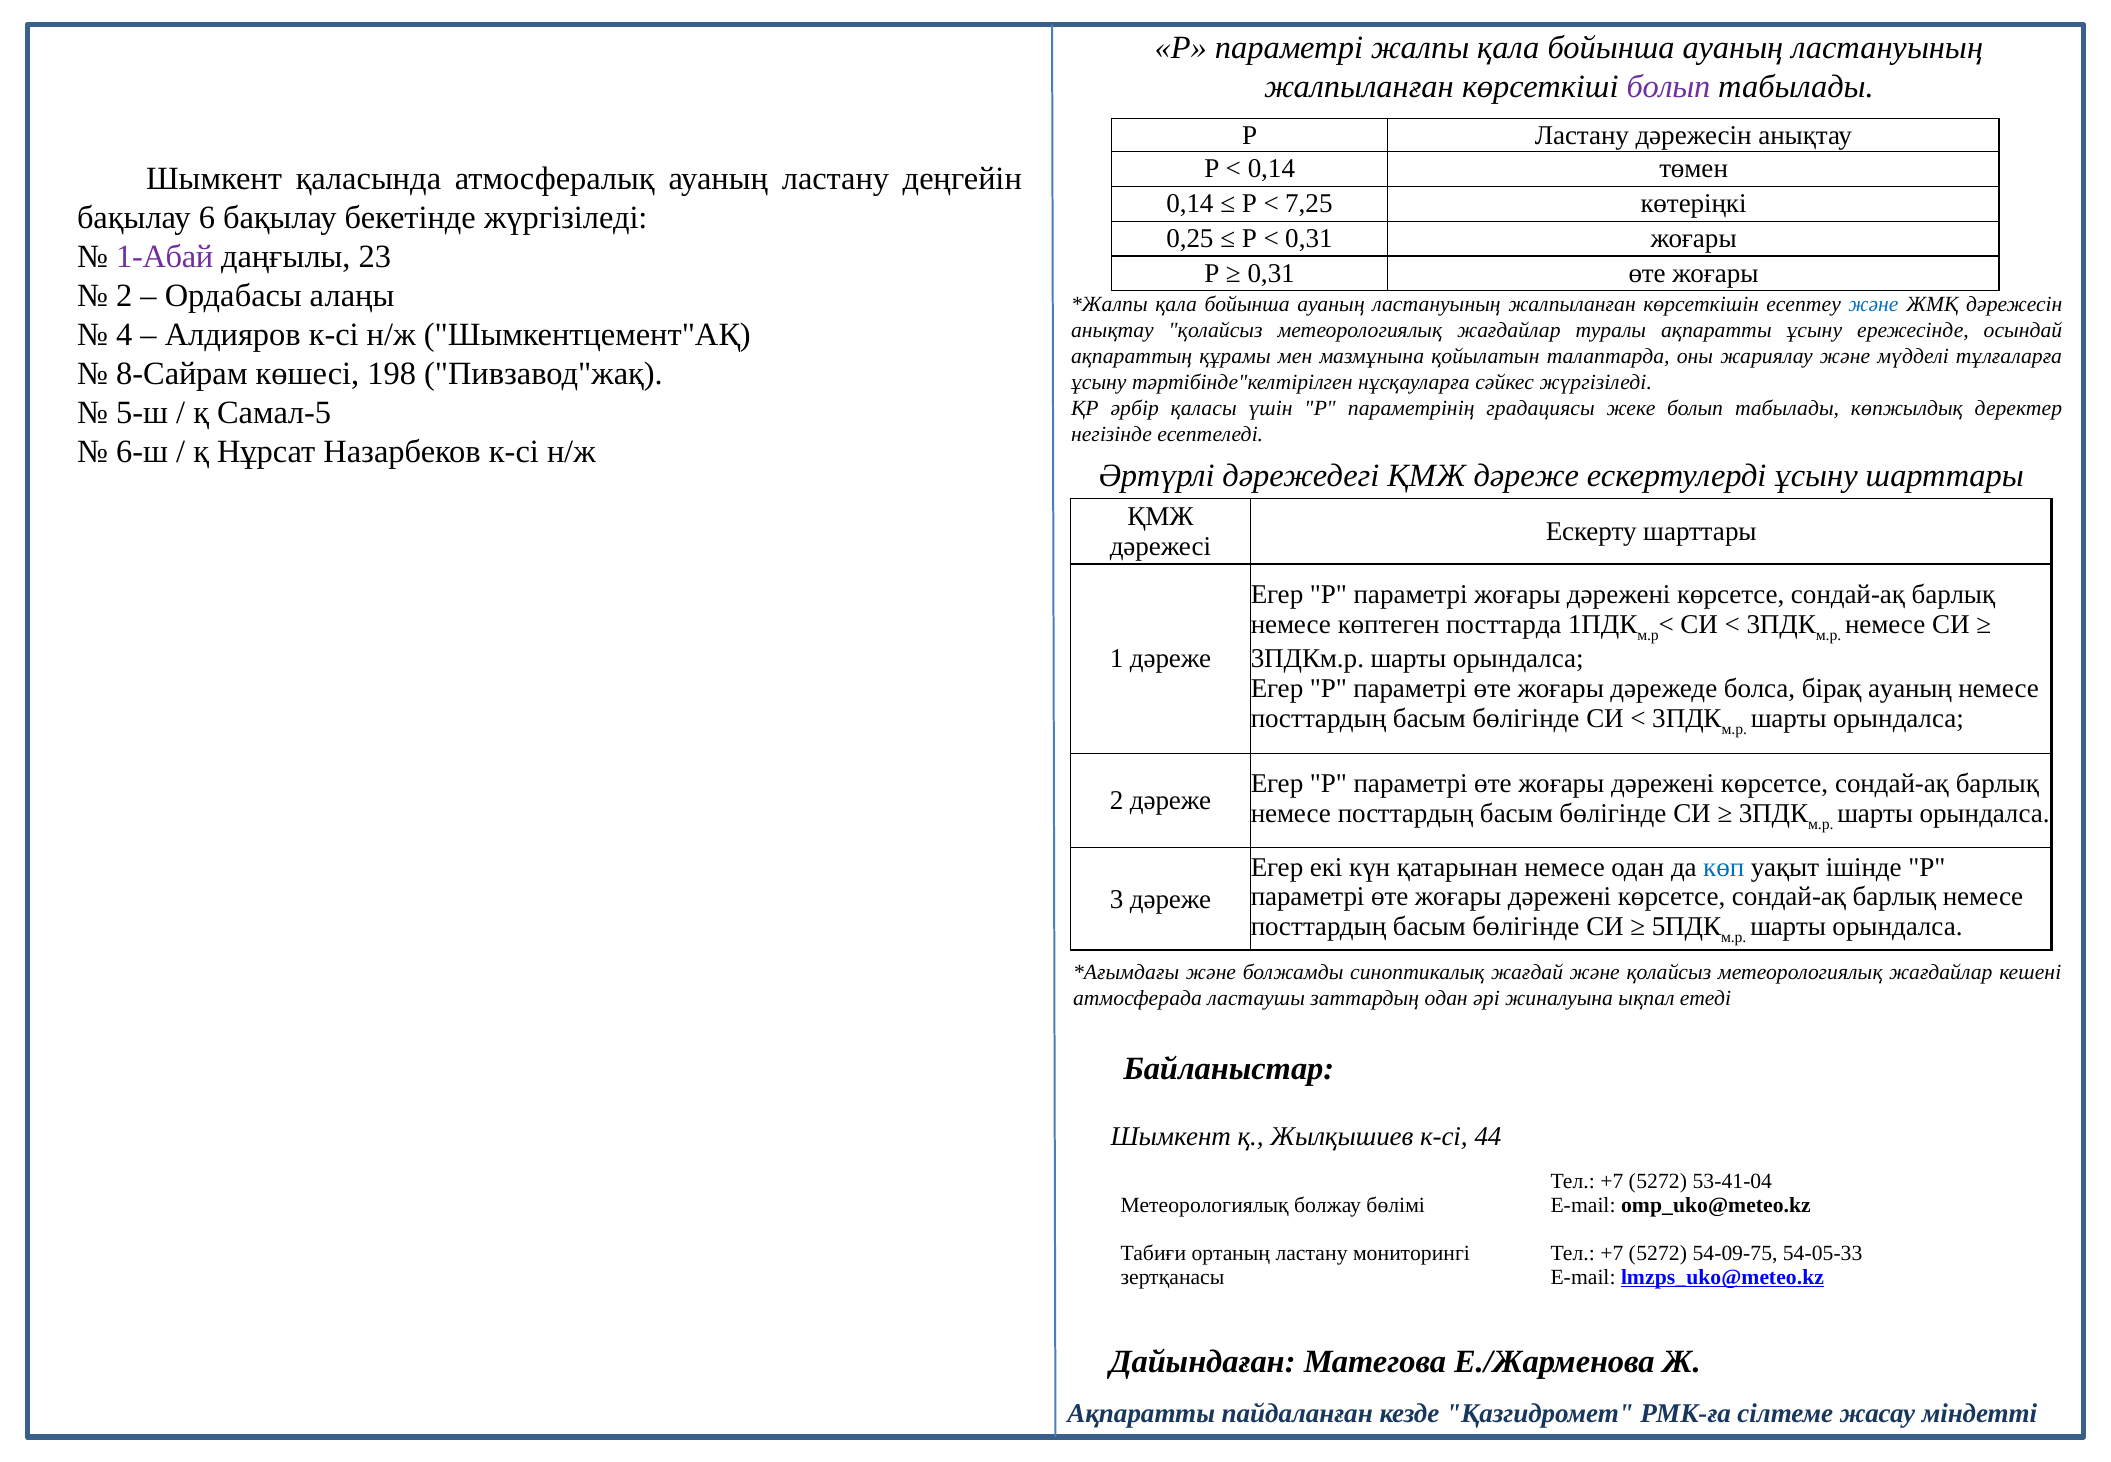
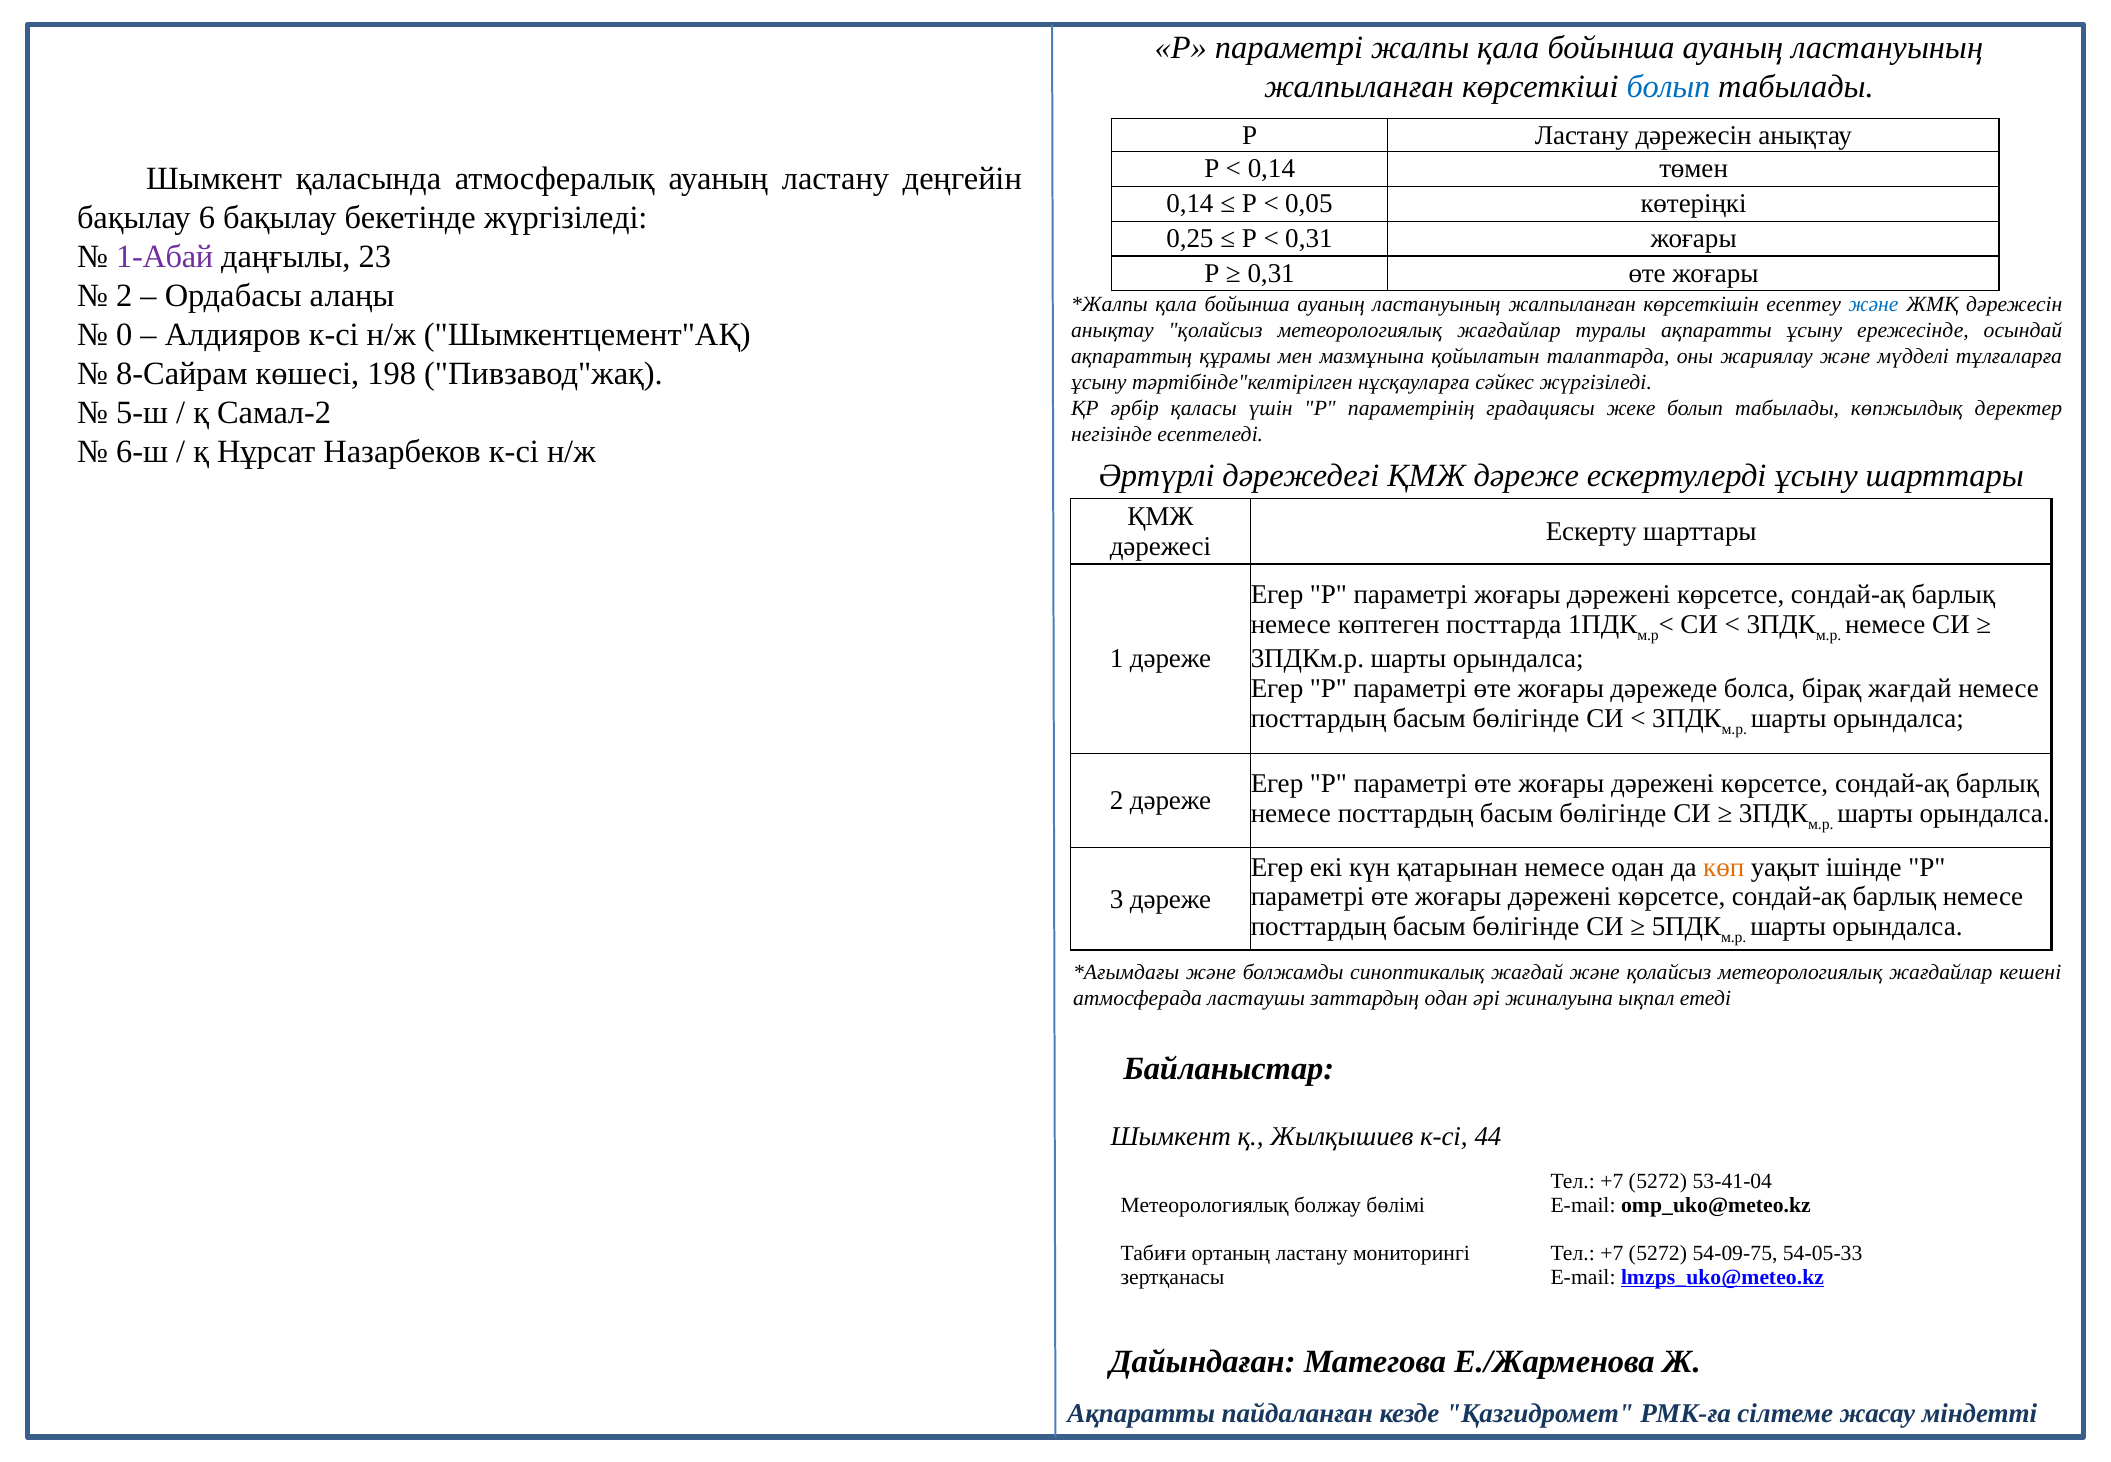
болып at (1668, 87) colour: purple -> blue
7,25: 7,25 -> 0,05
4: 4 -> 0
Самал-5: Самал-5 -> Самал-2
бірақ ауаның: ауаның -> жағдай
көп colour: blue -> orange
